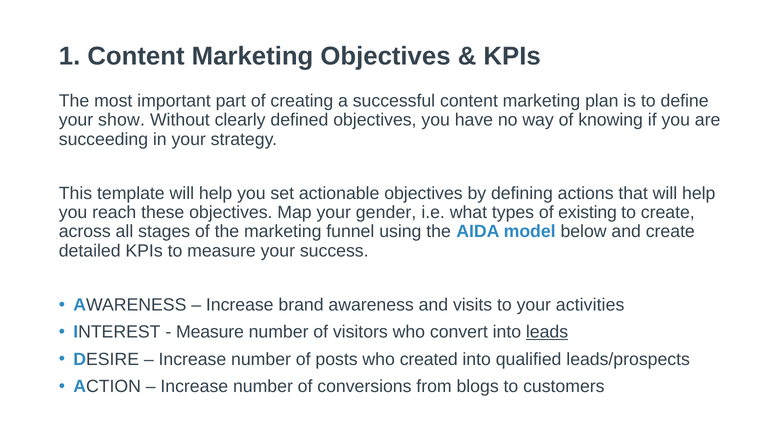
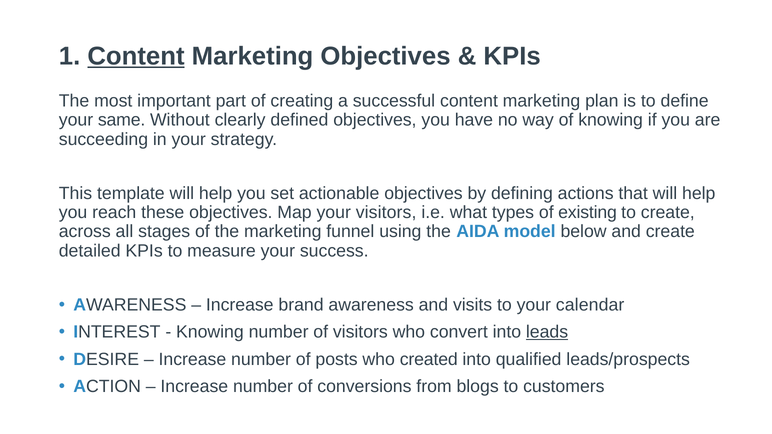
Content at (136, 56) underline: none -> present
show: show -> same
your gender: gender -> visitors
activities: activities -> calendar
Measure at (210, 332): Measure -> Knowing
